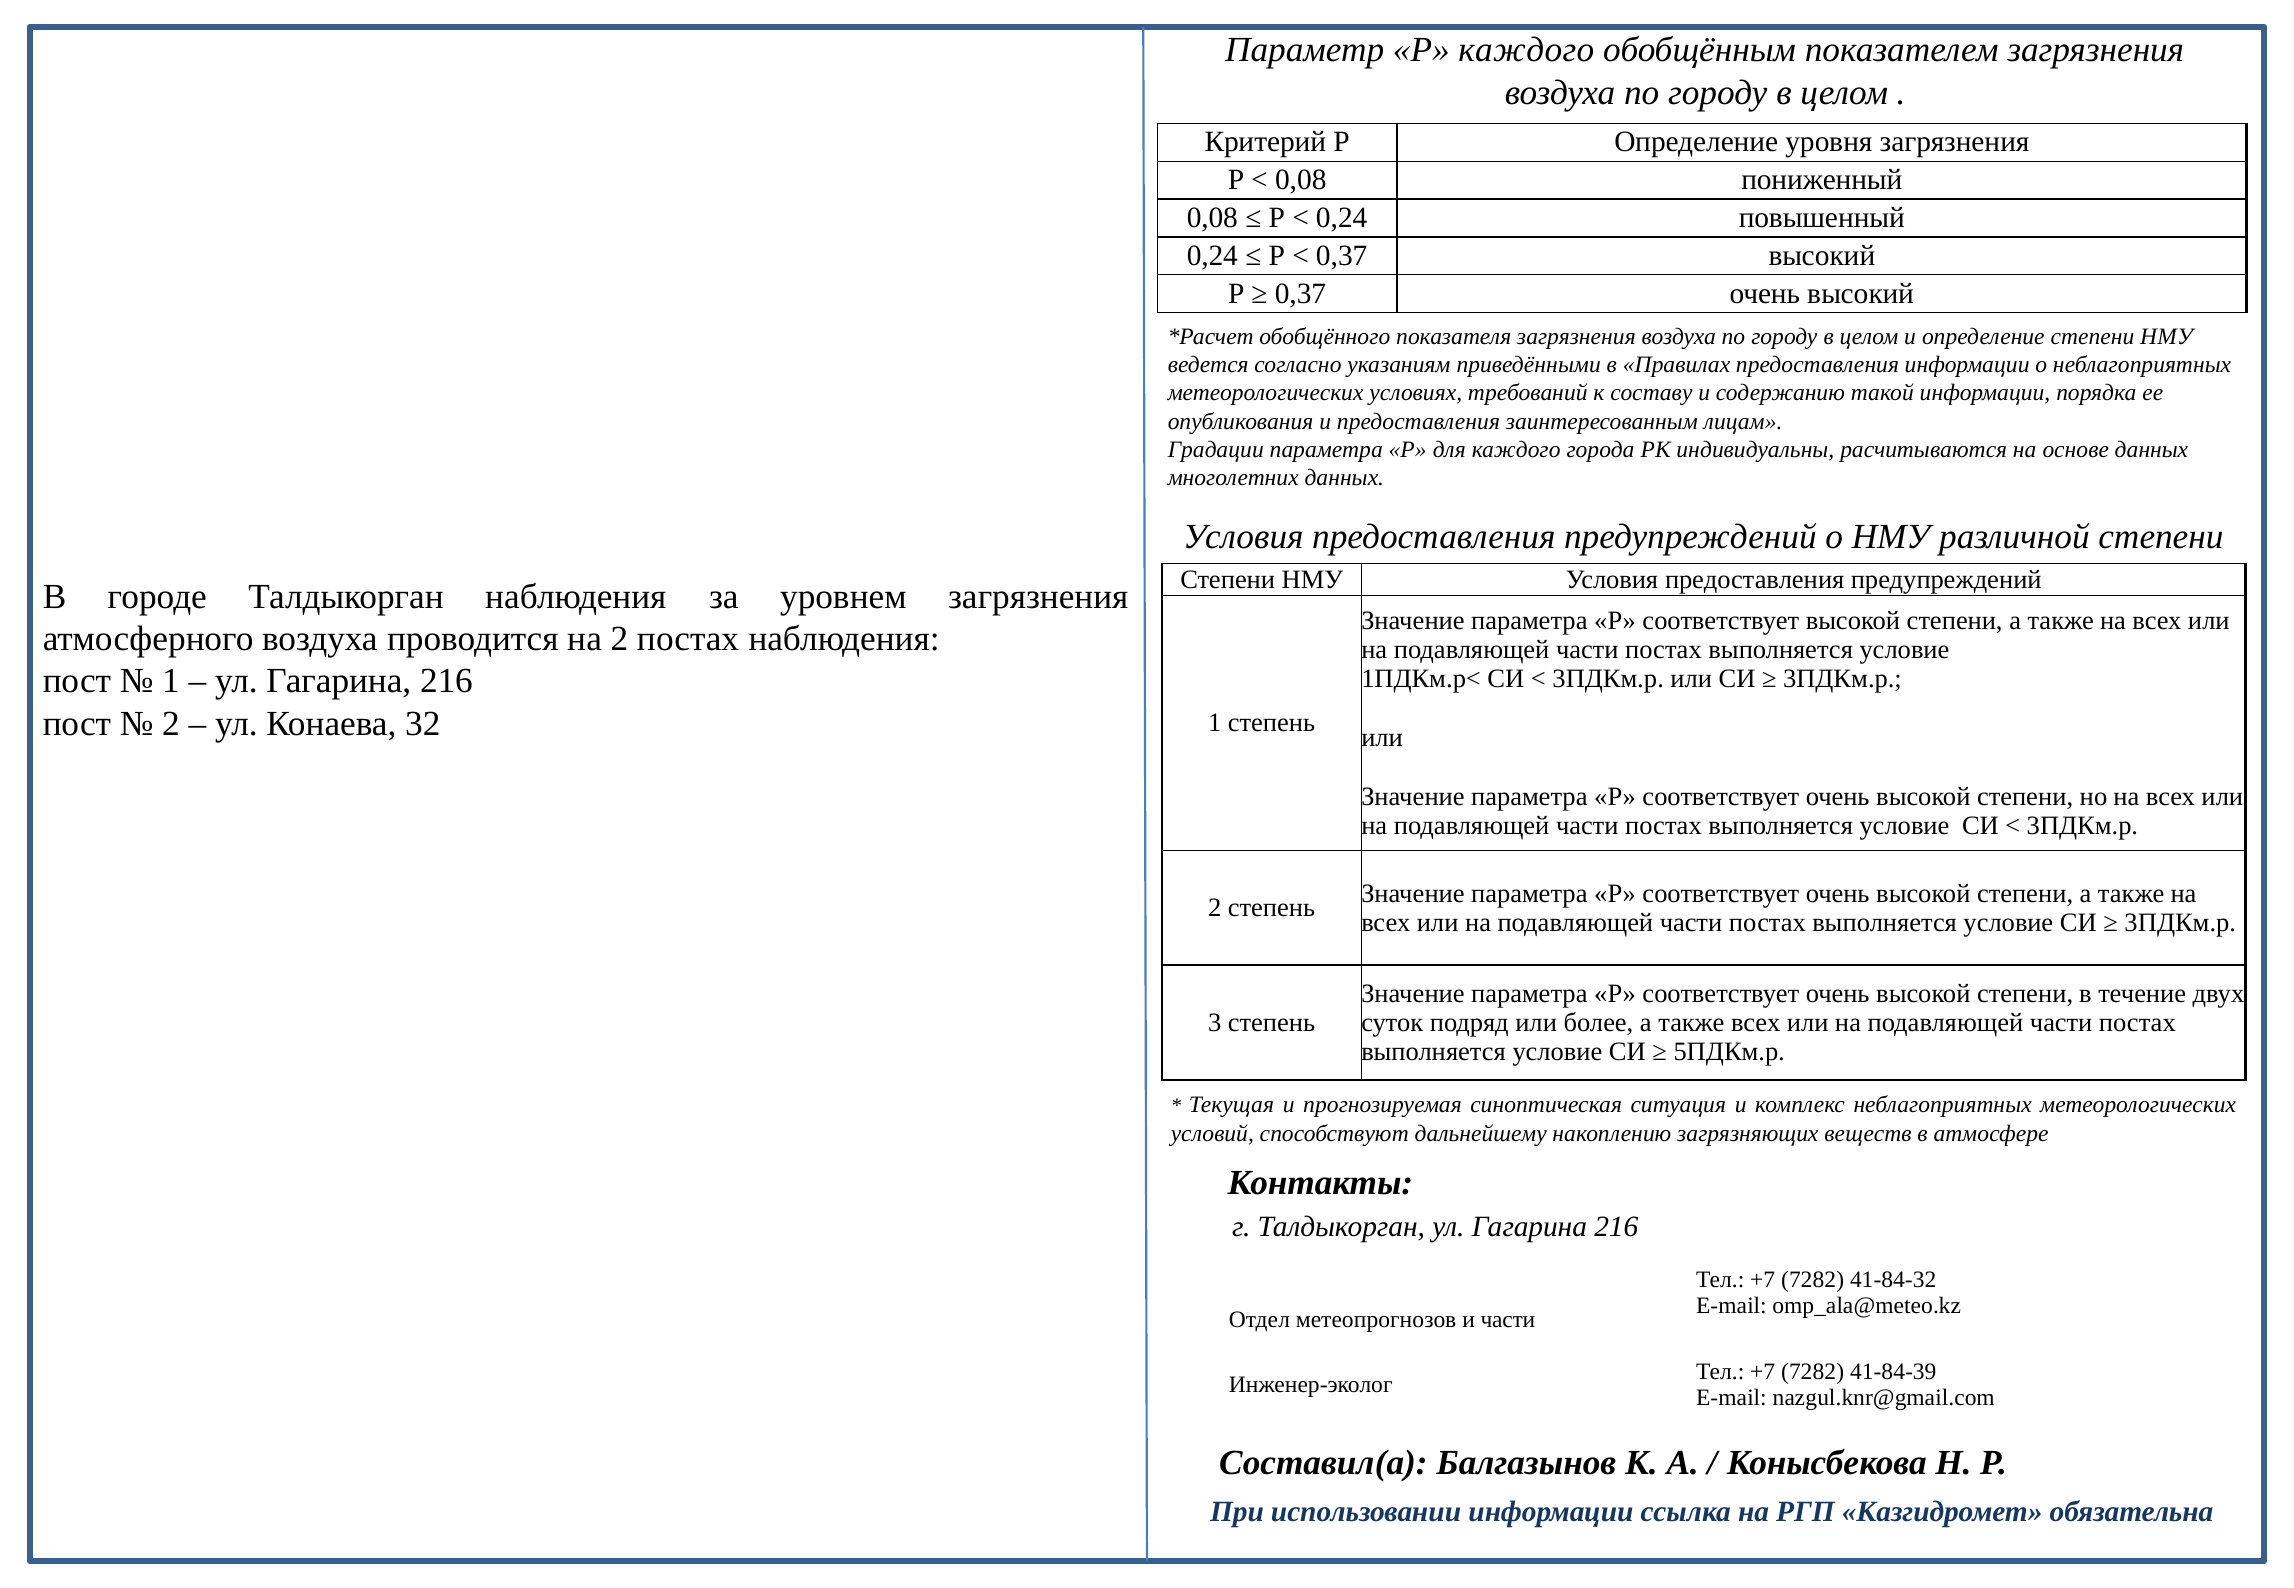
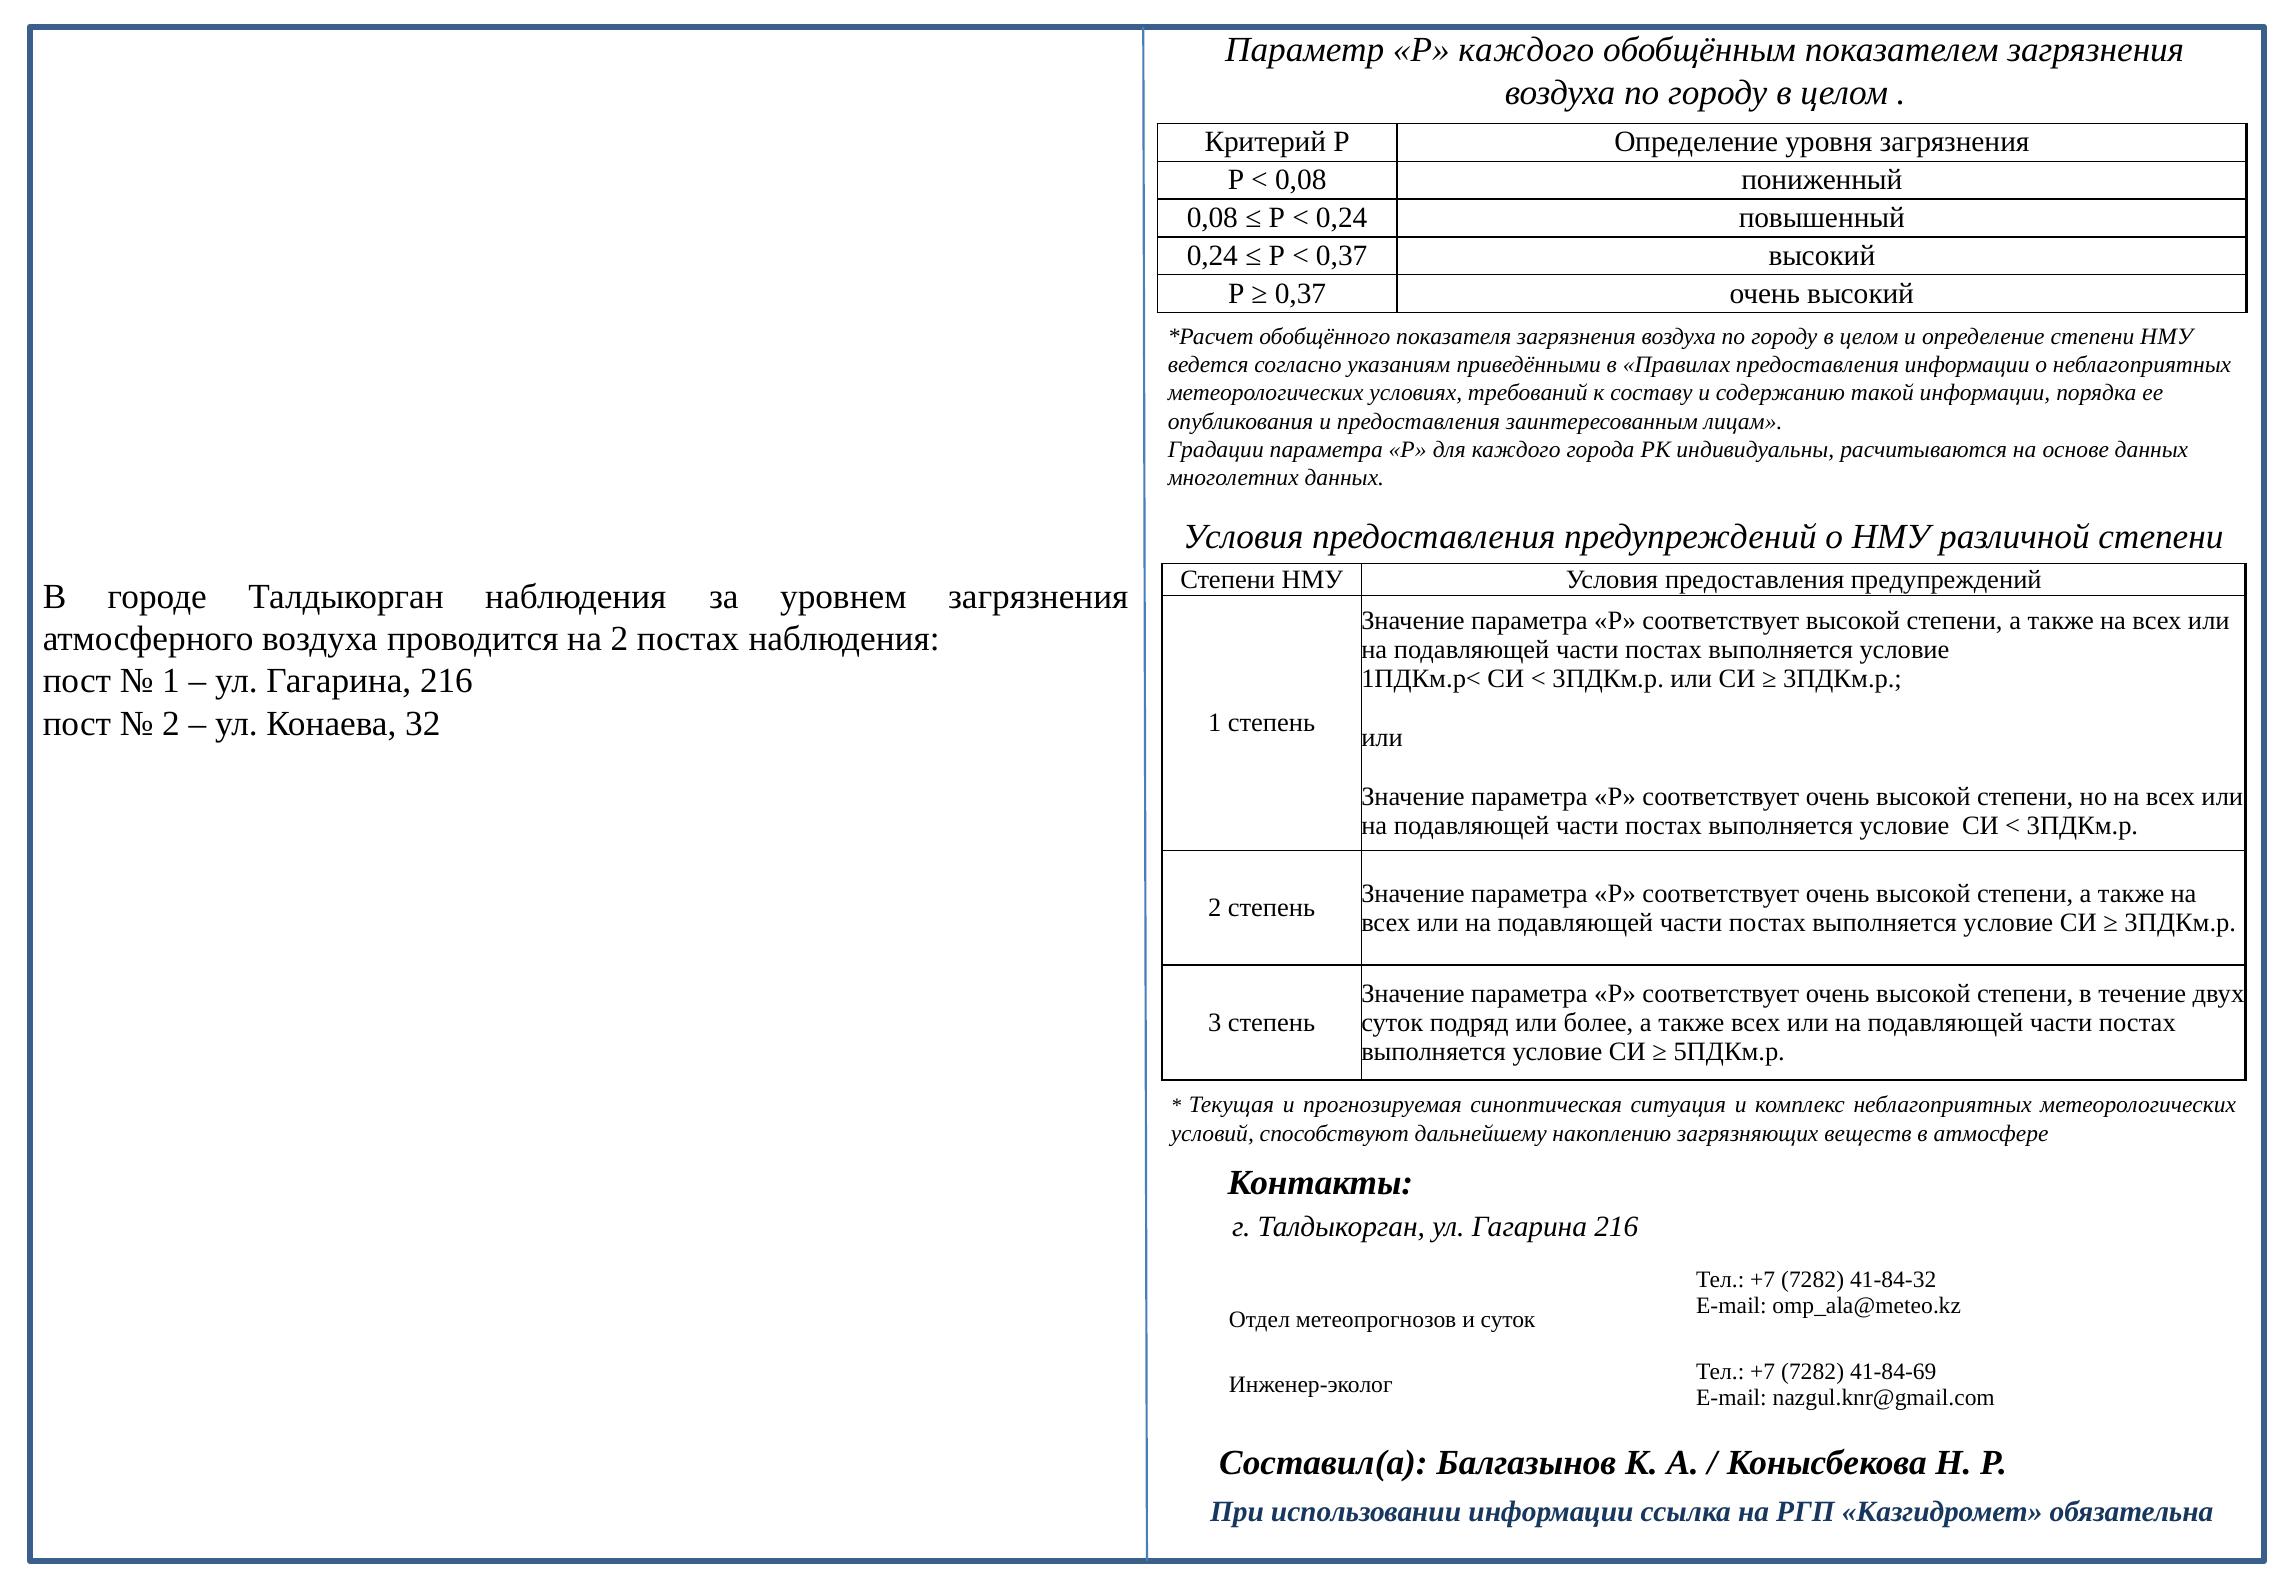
и части: части -> суток
41-84-39: 41-84-39 -> 41-84-69
